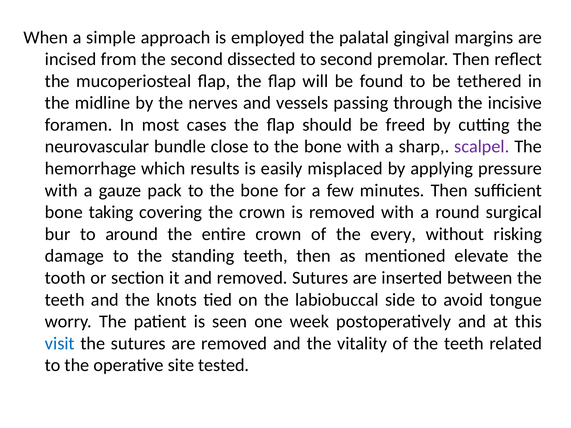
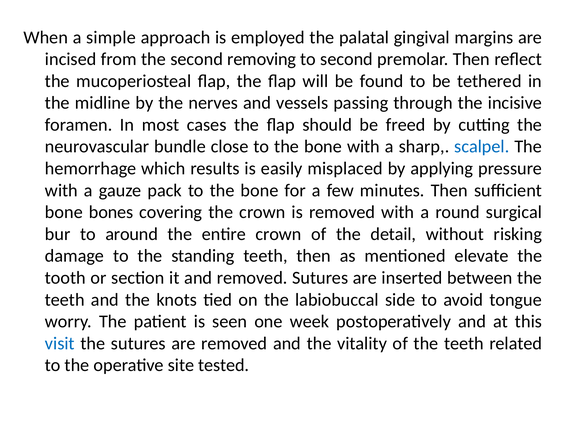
dissected: dissected -> removing
scalpel colour: purple -> blue
taking: taking -> bones
every: every -> detail
